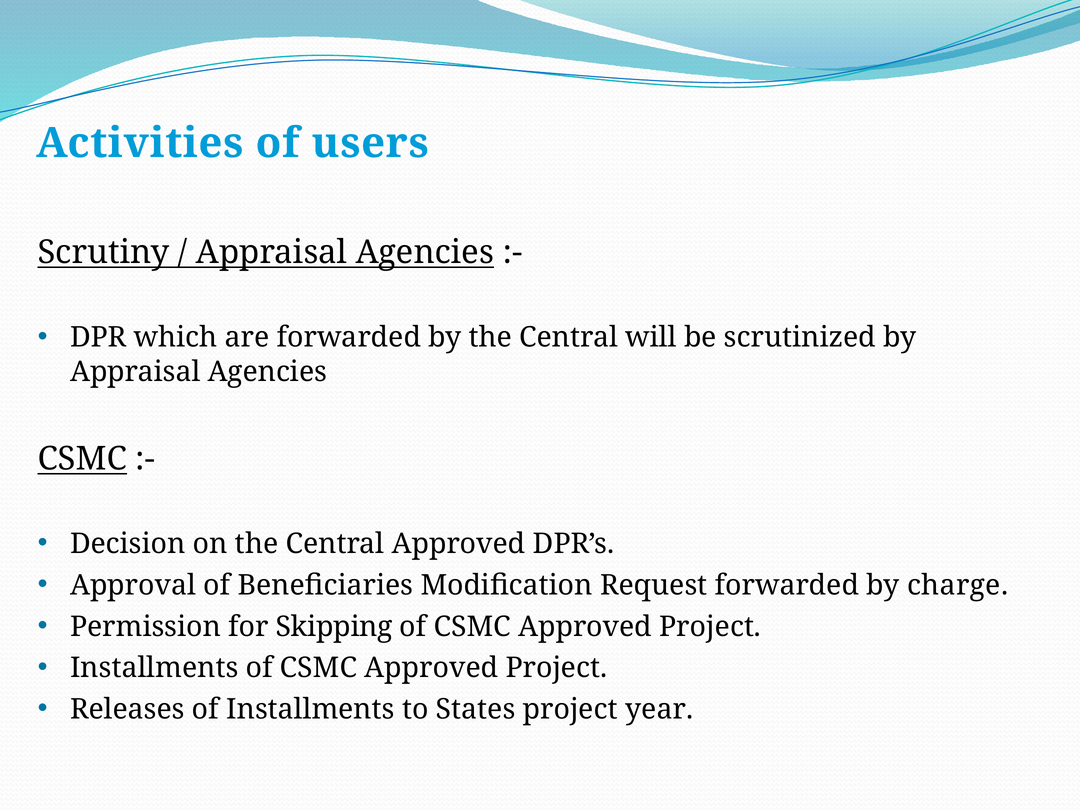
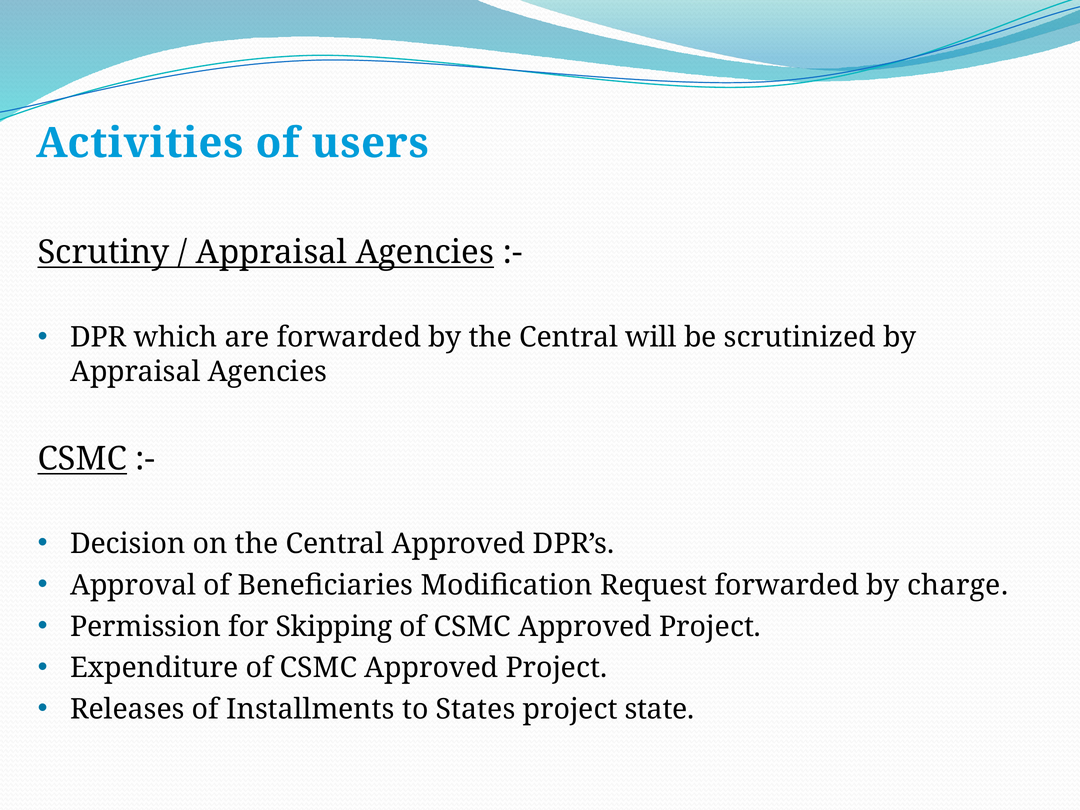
Installments at (154, 668): Installments -> Expenditure
year: year -> state
